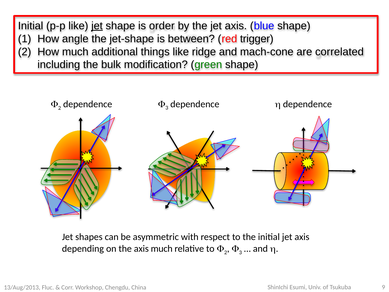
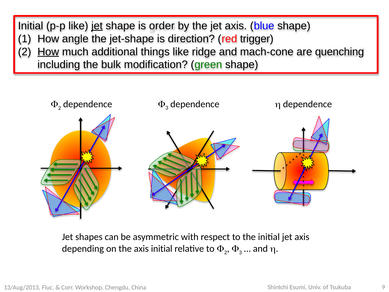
between: between -> direction
How at (48, 52) underline: none -> present
correlated: correlated -> quenching
axis much: much -> initial
